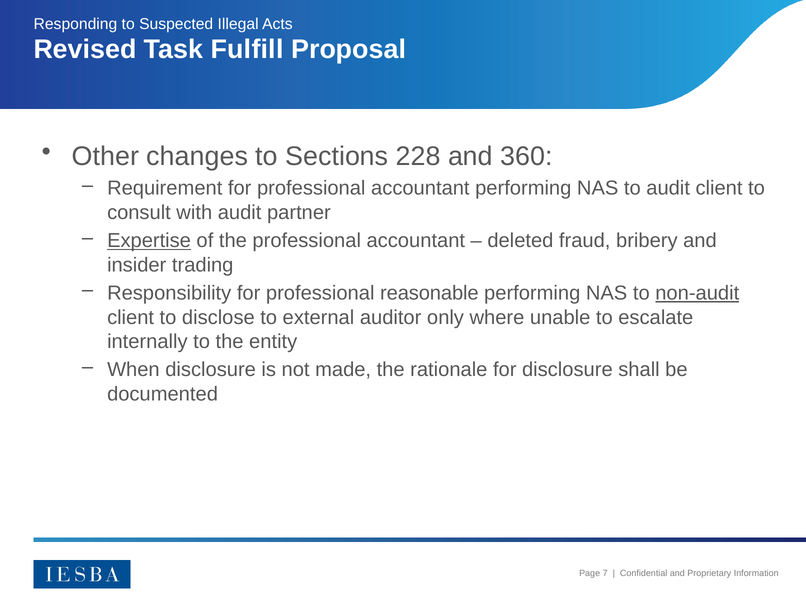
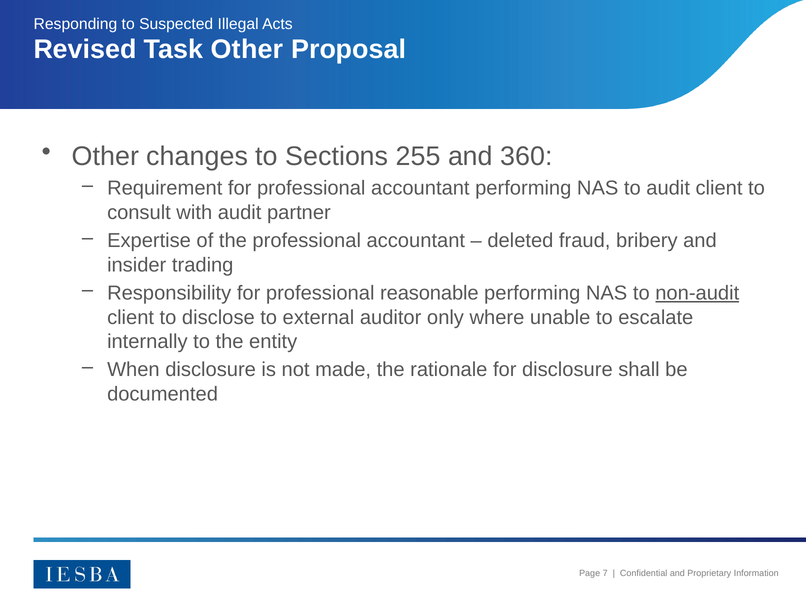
Task Fulfill: Fulfill -> Other
228: 228 -> 255
Expertise underline: present -> none
